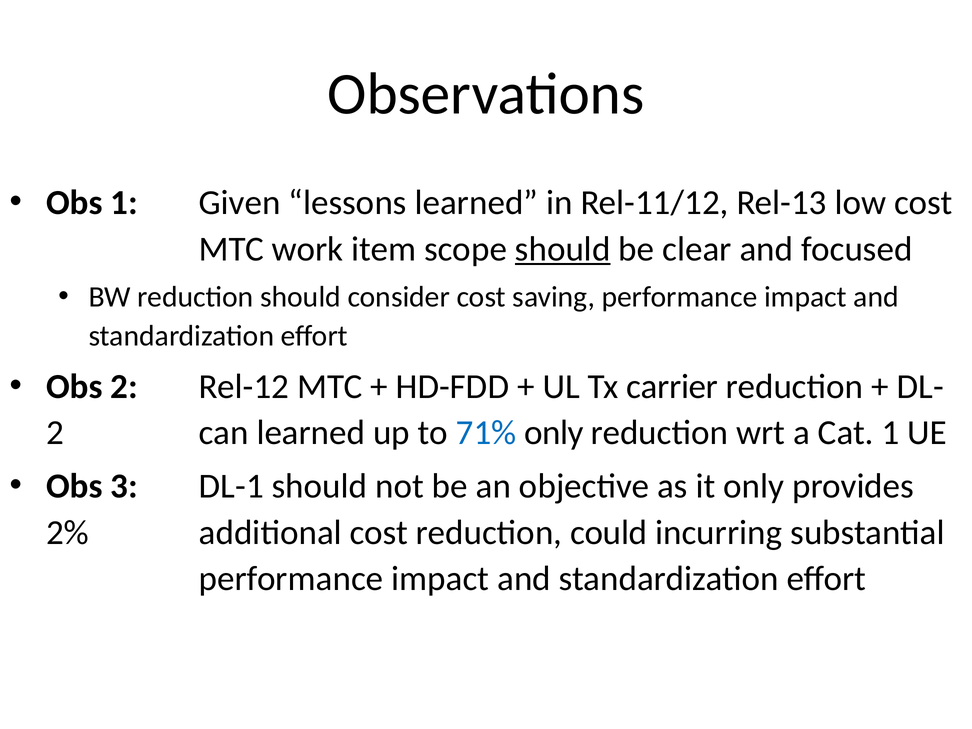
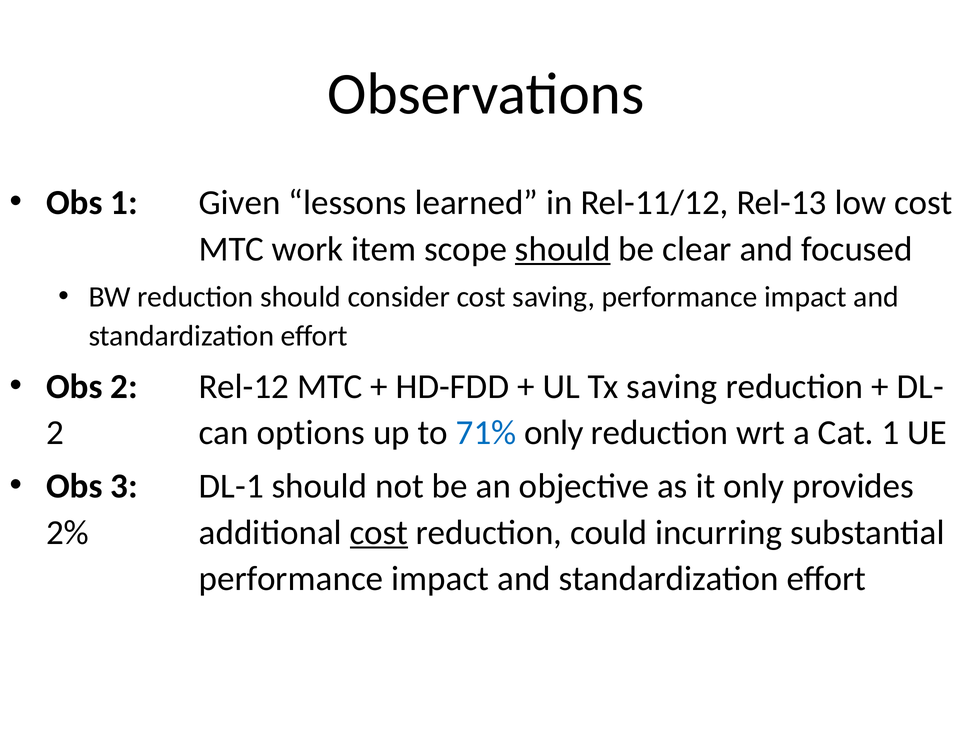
Tx carrier: carrier -> saving
can learned: learned -> options
cost at (379, 533) underline: none -> present
